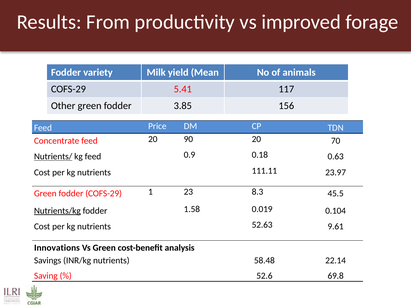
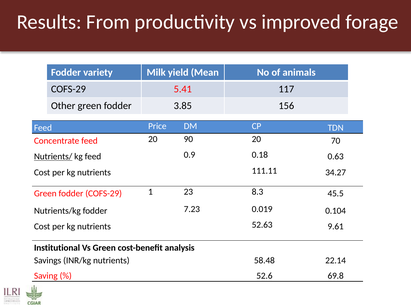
23.97: 23.97 -> 34.27
Nutrients/kg underline: present -> none
1.58: 1.58 -> 7.23
Innovations: Innovations -> Institutional
